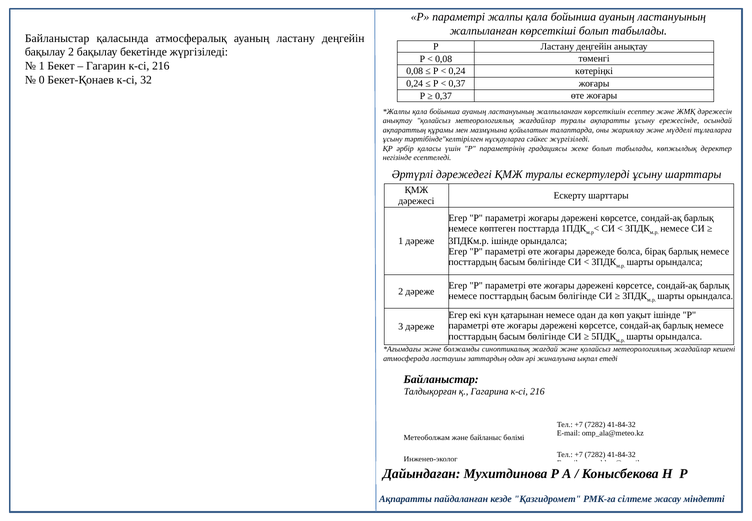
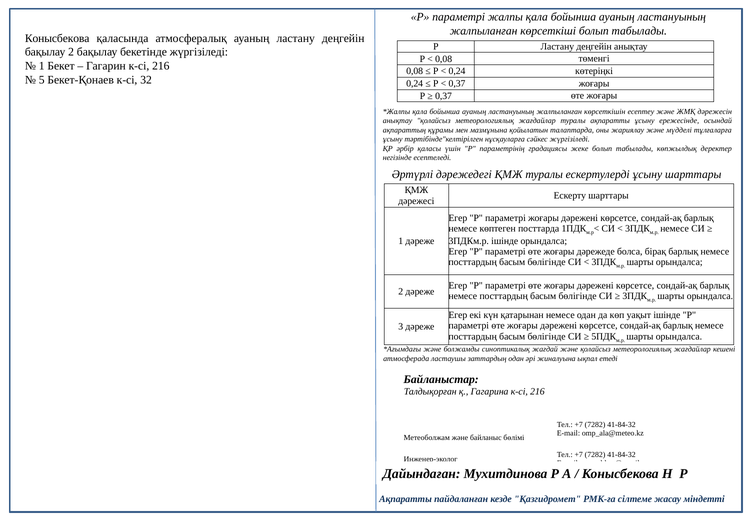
Байланыстар at (57, 38): Байланыстар -> Конысбекова
0: 0 -> 5
